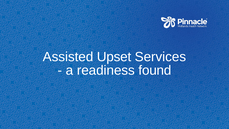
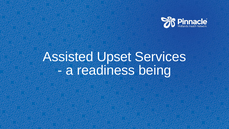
found: found -> being
